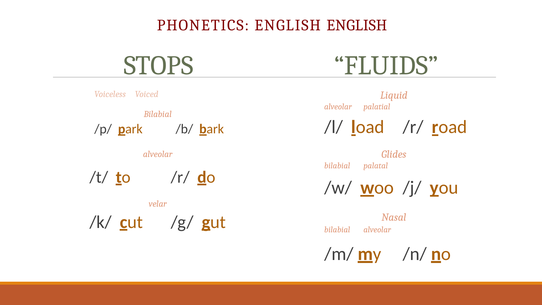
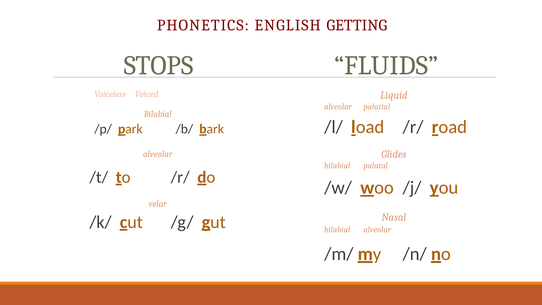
ENGLISH ENGLISH: ENGLISH -> GETTING
